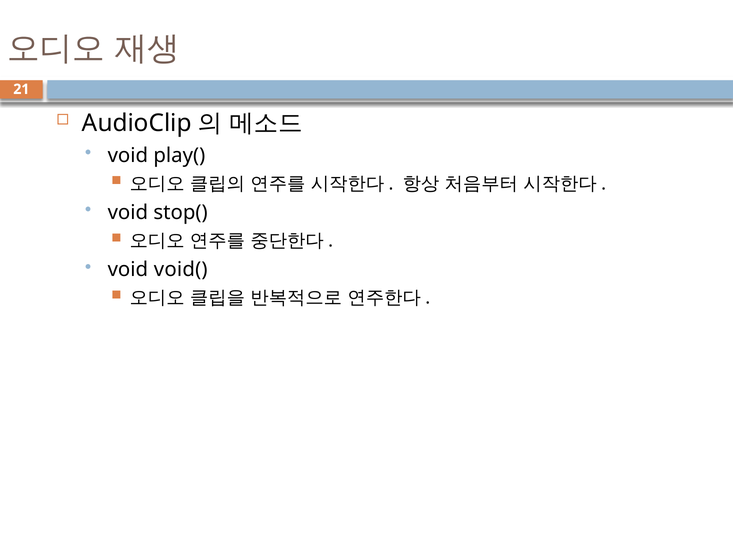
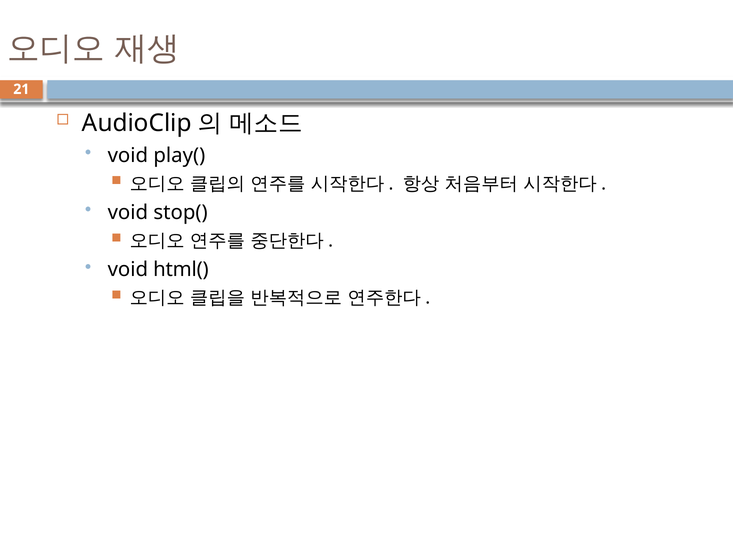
void(: void( -> html(
